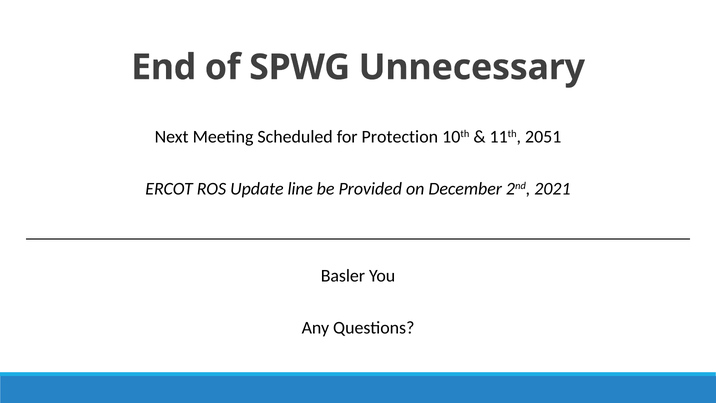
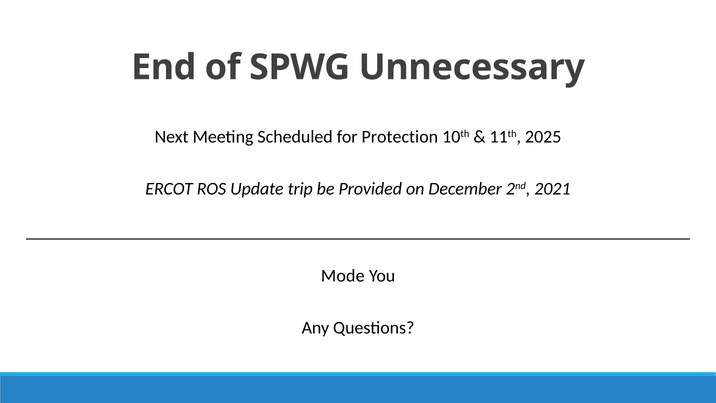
2051: 2051 -> 2025
line: line -> trip
Basler: Basler -> Mode
